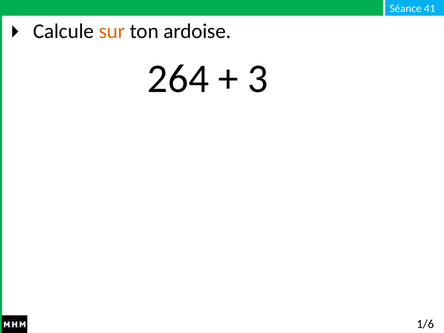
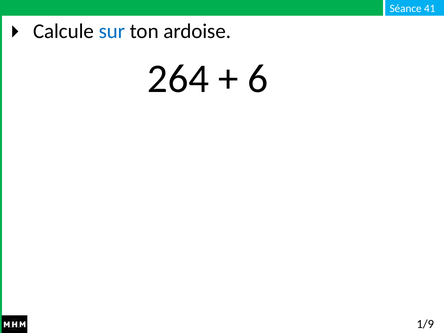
sur colour: orange -> blue
3: 3 -> 6
1/6: 1/6 -> 1/9
